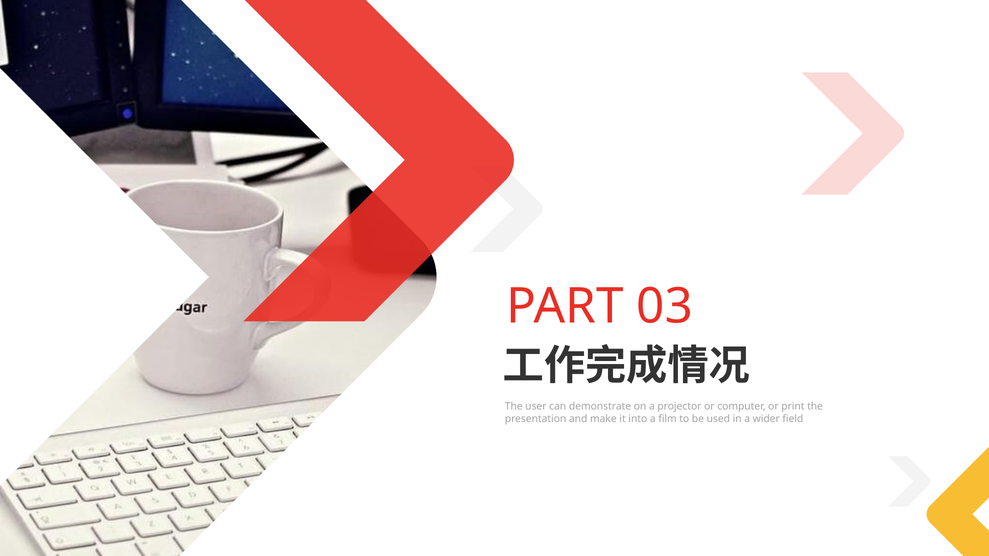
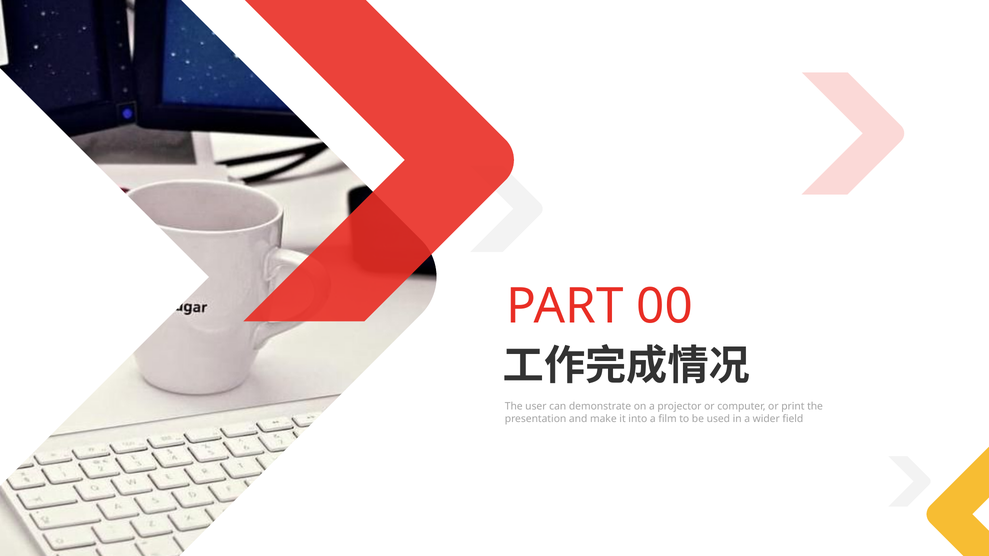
03: 03 -> 00
